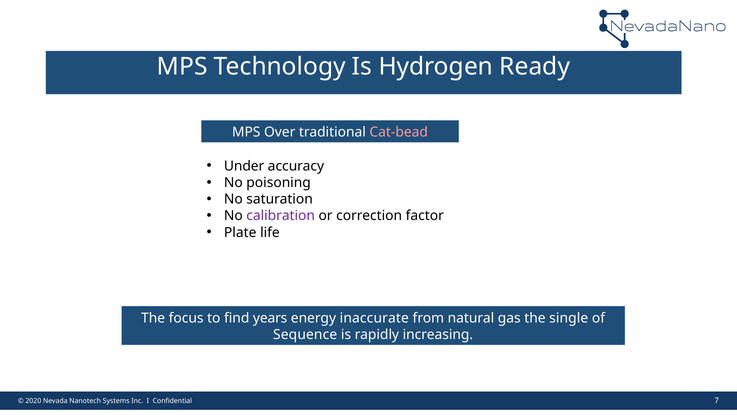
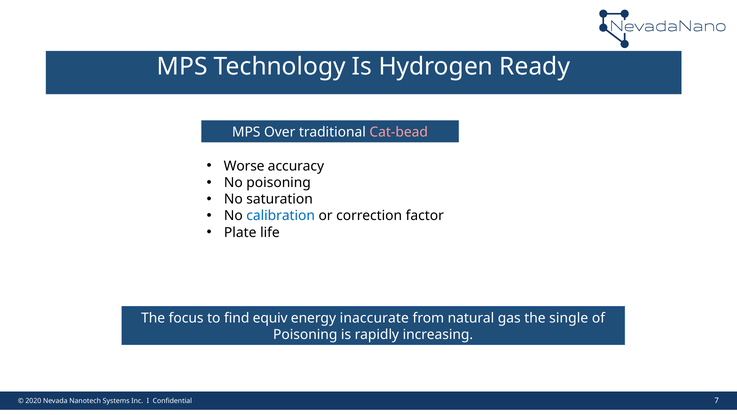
Under: Under -> Worse
calibration colour: purple -> blue
years: years -> equiv
Sequence at (305, 334): Sequence -> Poisoning
